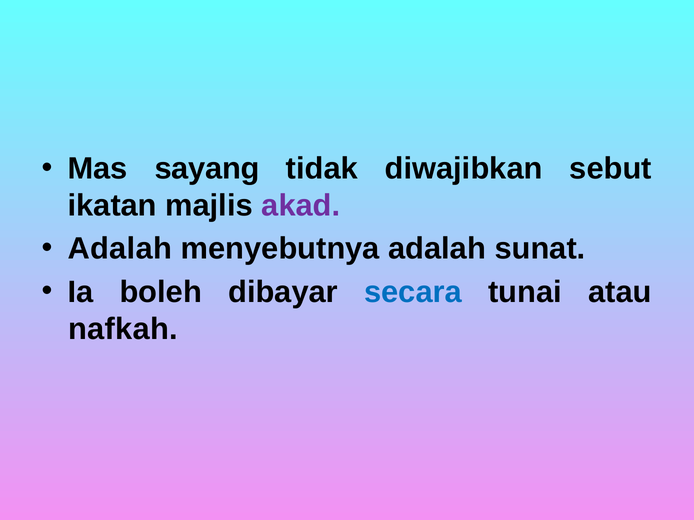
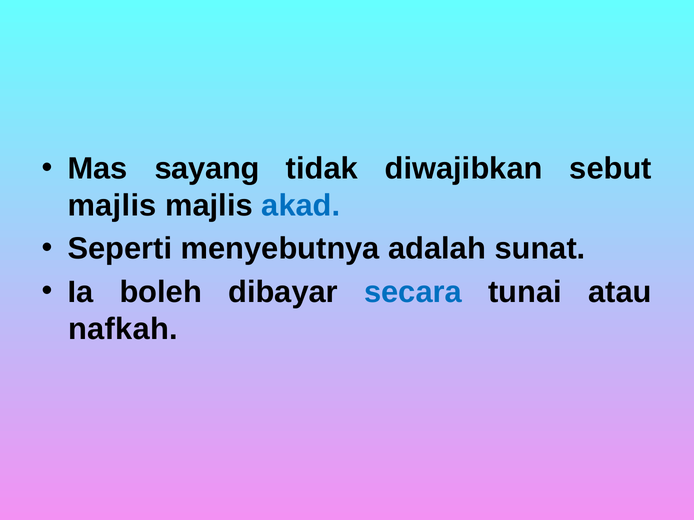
ikatan at (112, 206): ikatan -> majlis
akad colour: purple -> blue
Adalah at (120, 249): Adalah -> Seperti
